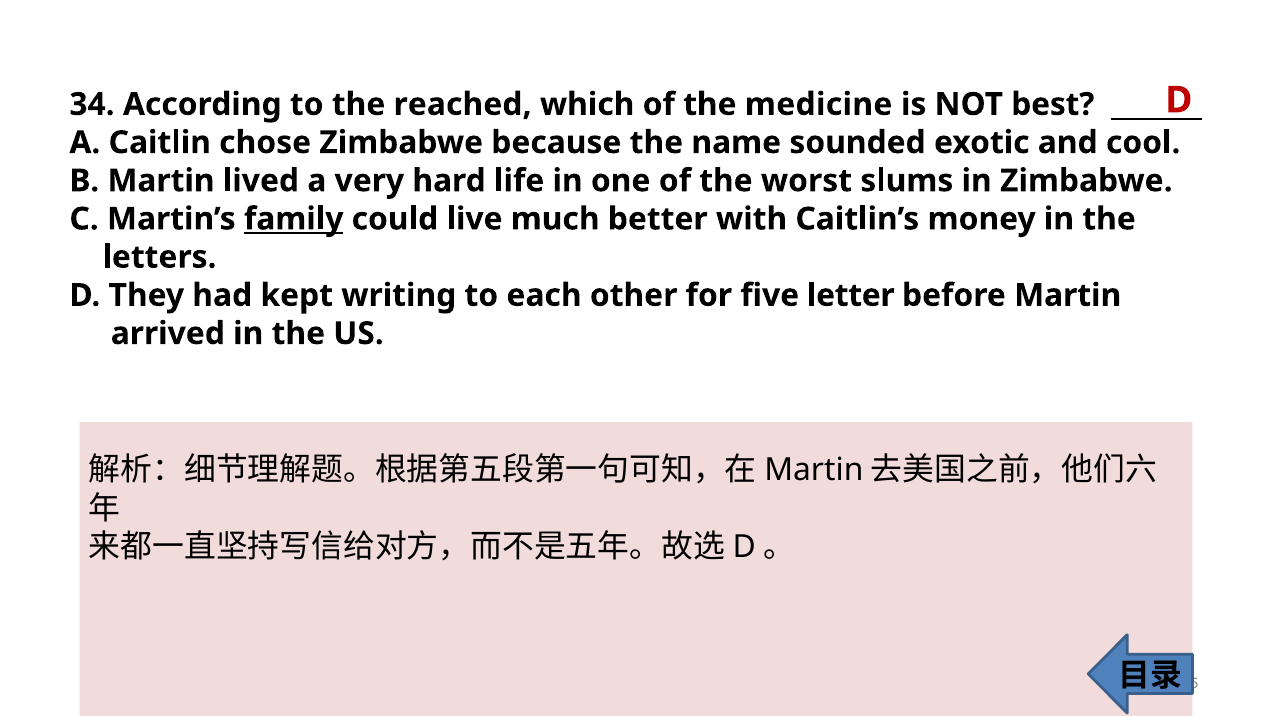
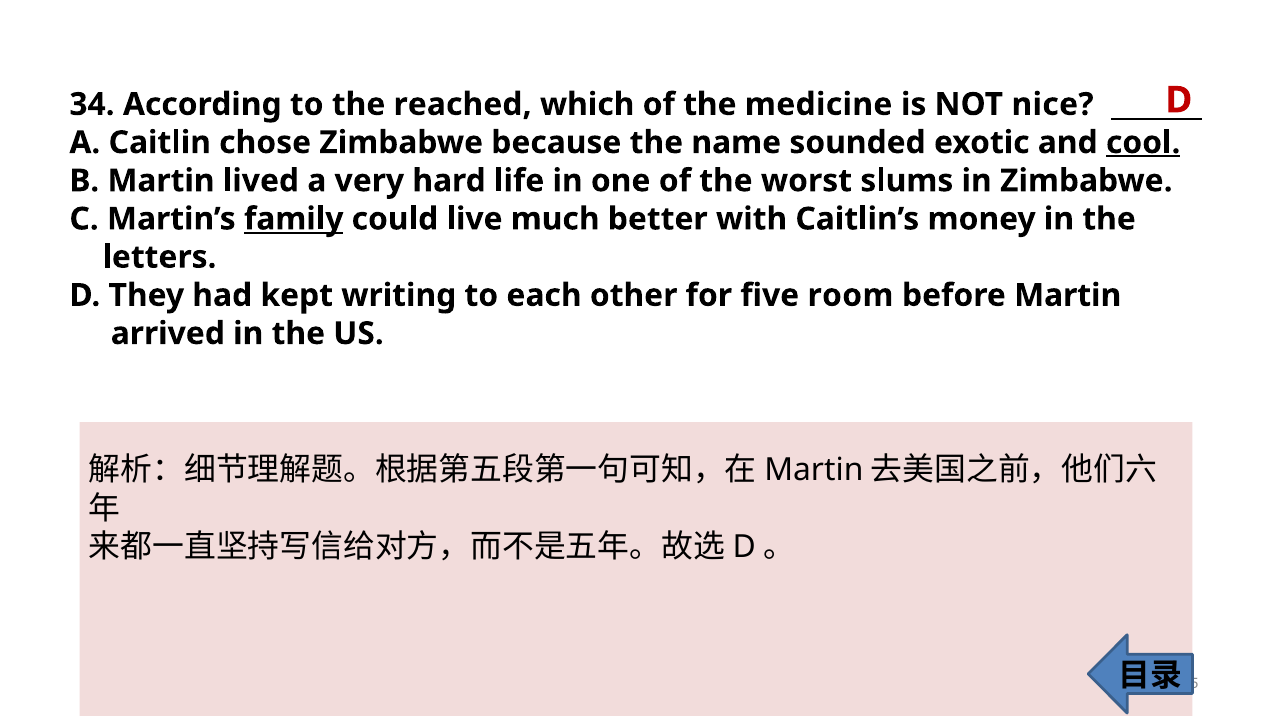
best: best -> nice
cool underline: none -> present
letter: letter -> room
